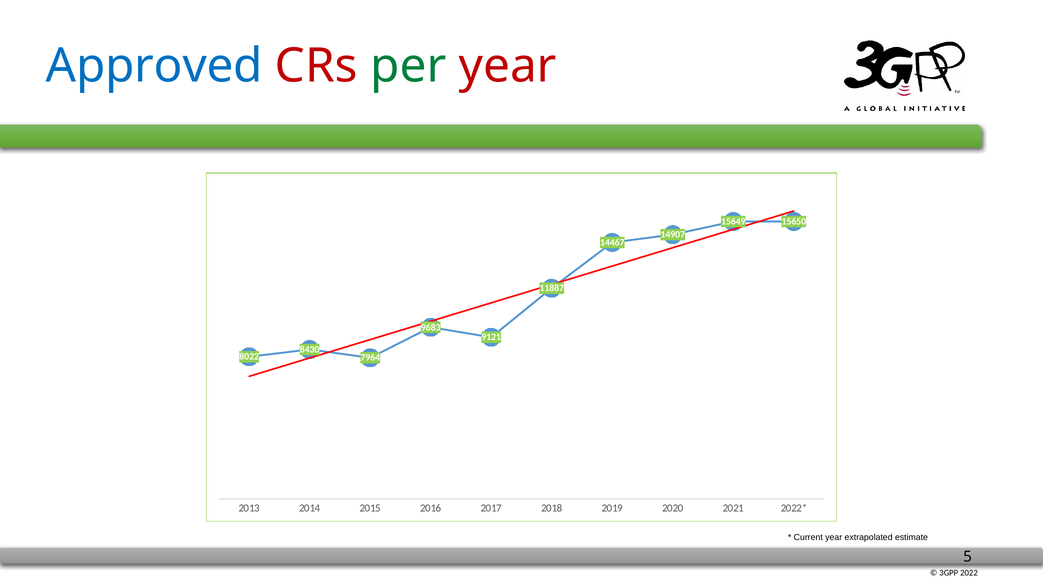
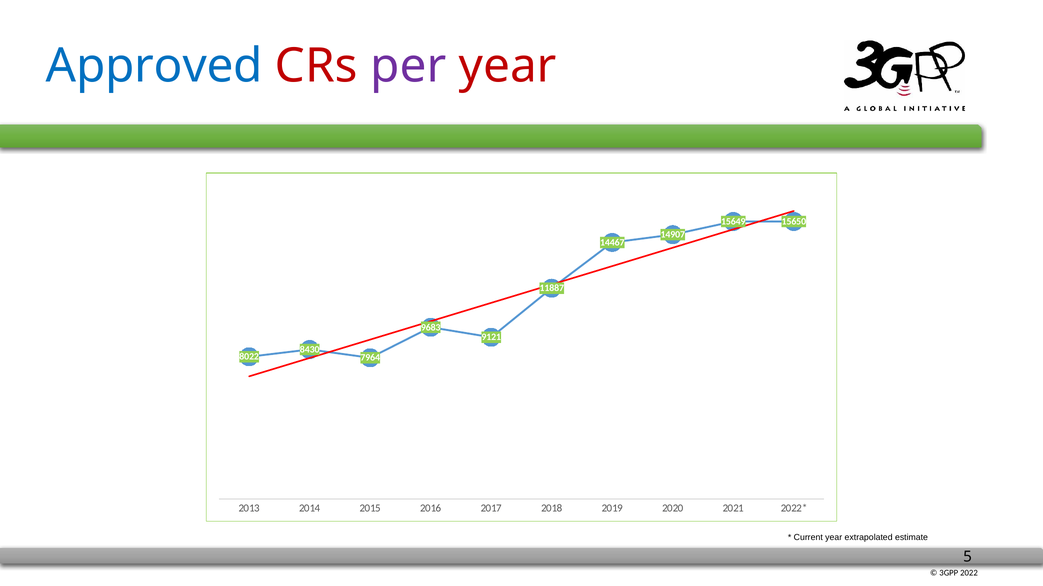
per colour: green -> purple
